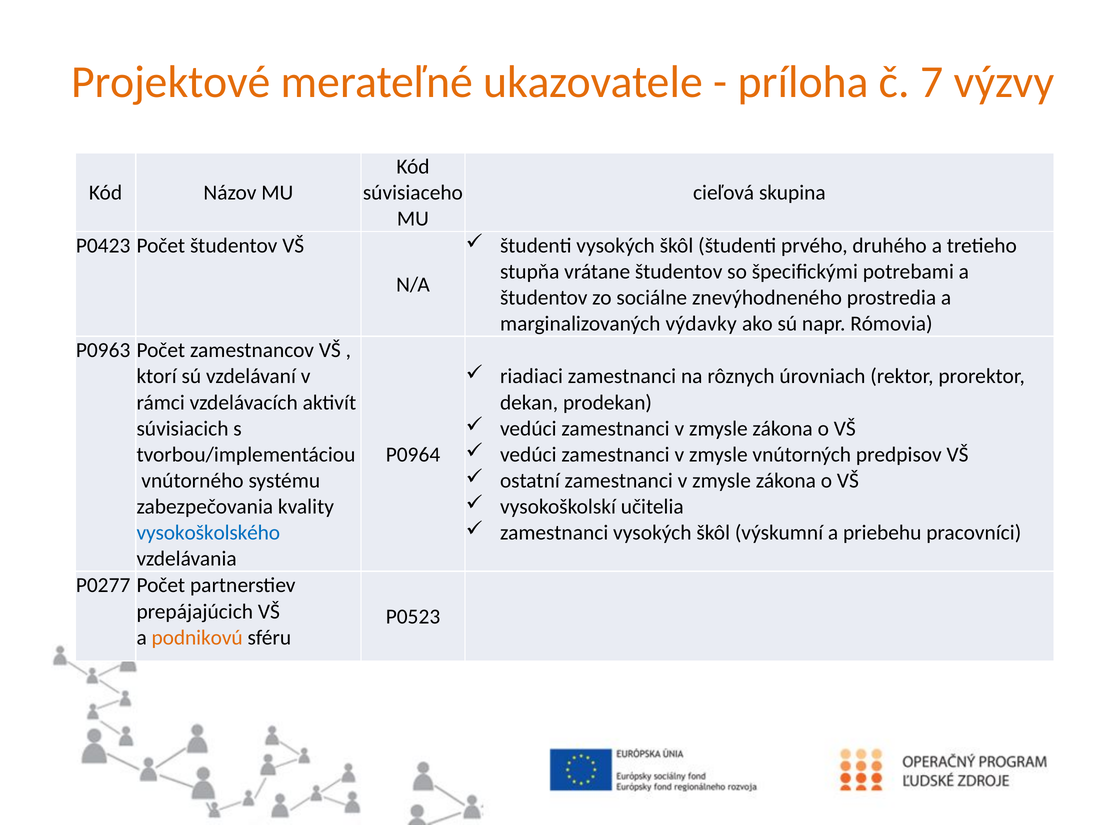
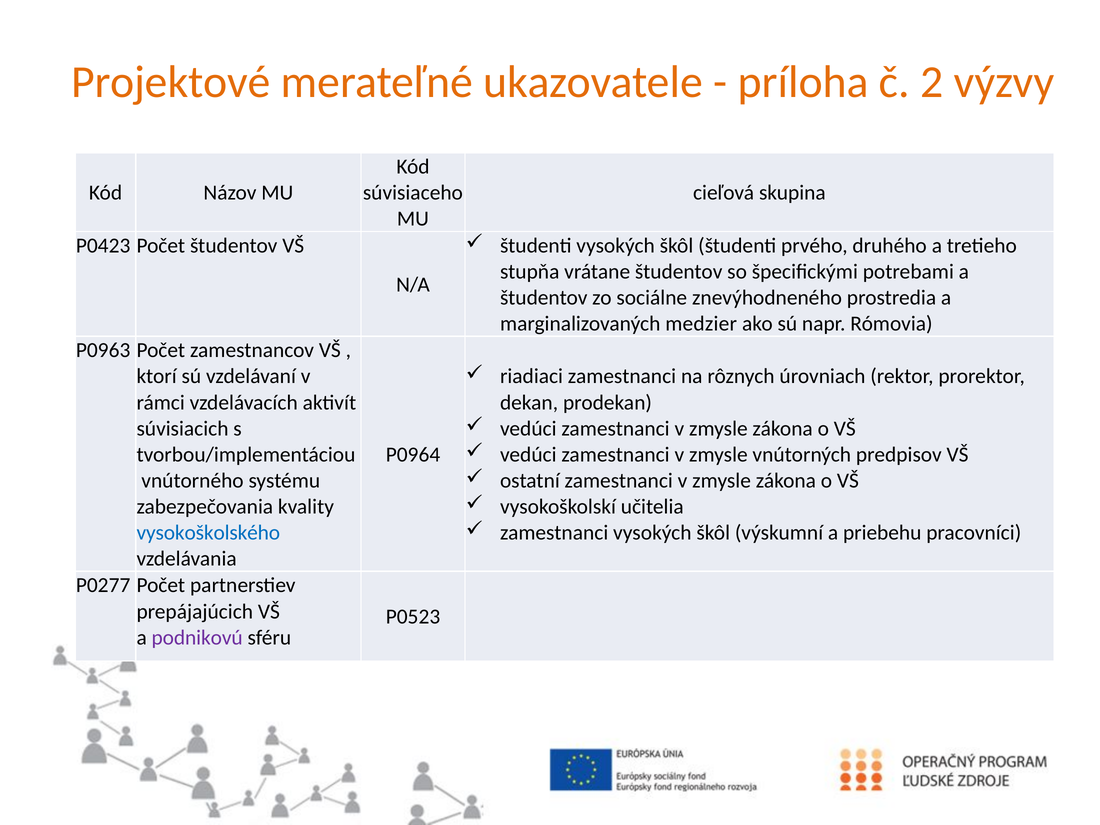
7: 7 -> 2
výdavky: výdavky -> medzier
podnikovú colour: orange -> purple
